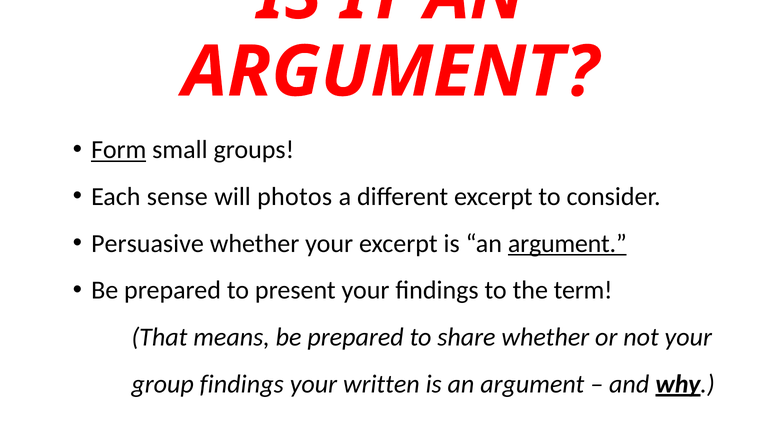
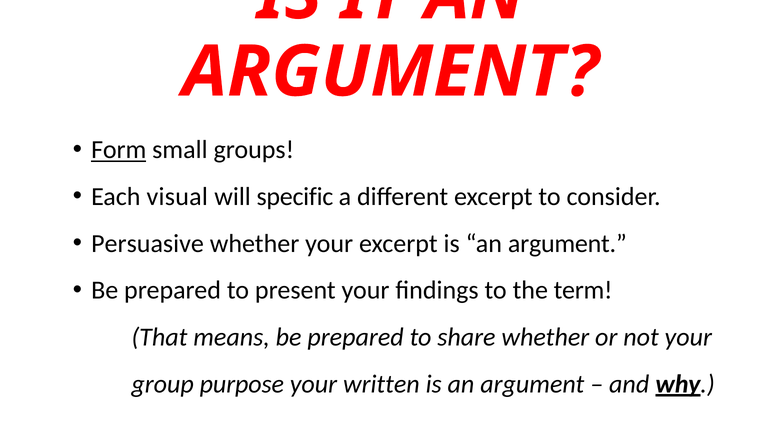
sense: sense -> visual
photos: photos -> specific
argument at (567, 244) underline: present -> none
group findings: findings -> purpose
